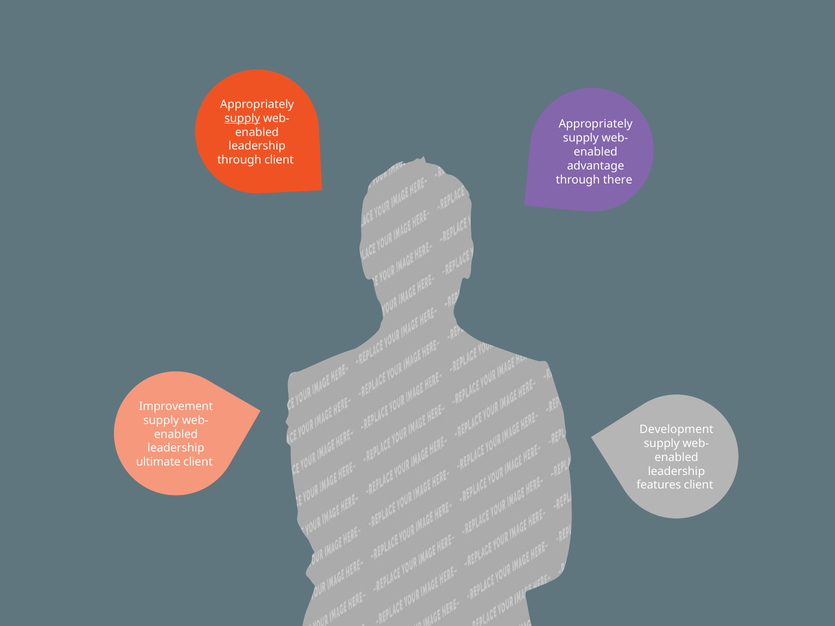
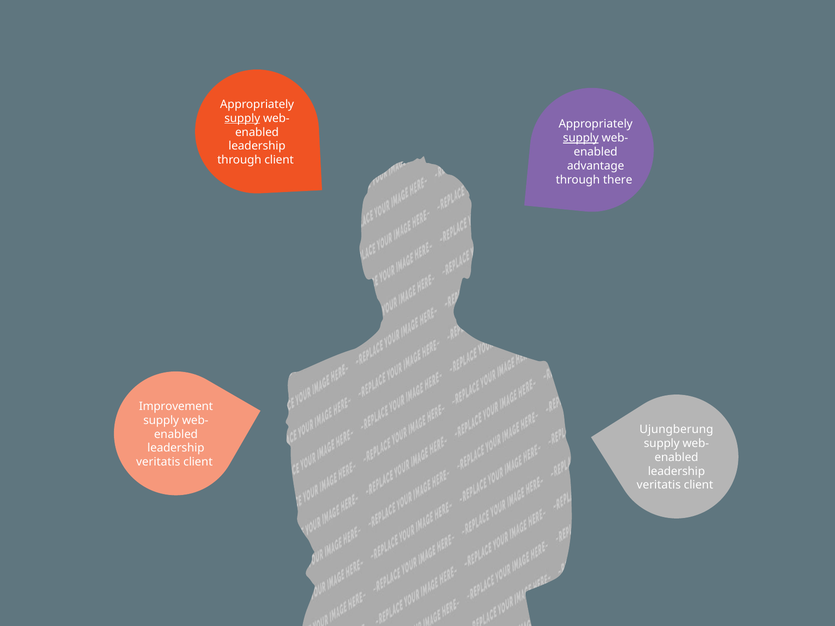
supply at (581, 138) underline: none -> present
Development: Development -> Ujungberung
ultimate at (158, 462): ultimate -> veritatis
features at (659, 485): features -> veritatis
